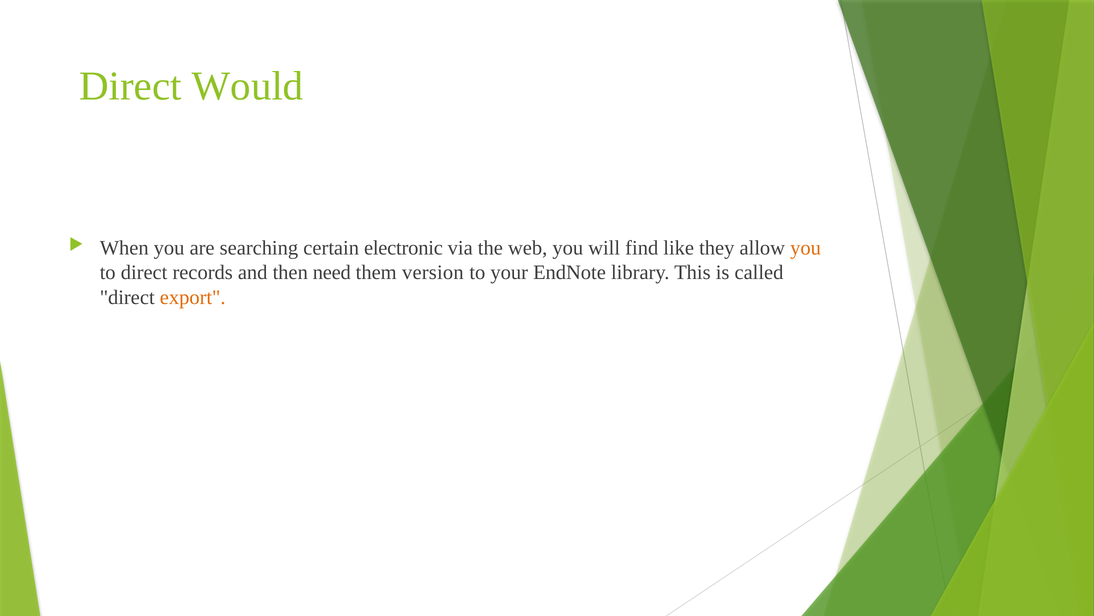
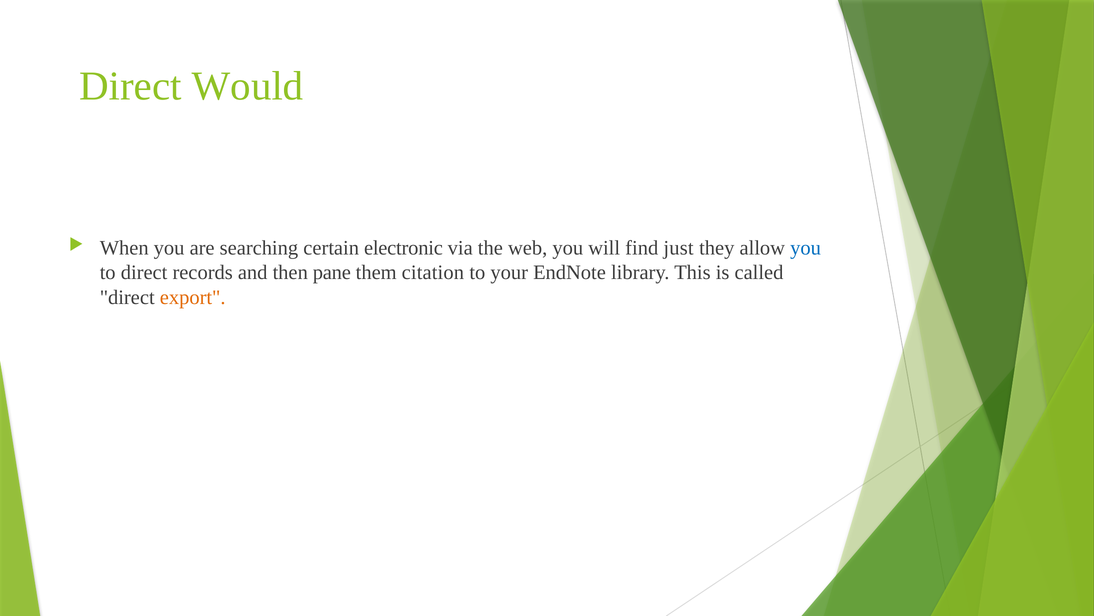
like: like -> just
you at (806, 248) colour: orange -> blue
need: need -> pane
version: version -> citation
